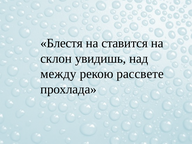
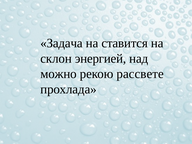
Блестя: Блестя -> Задача
увидишь: увидишь -> энергией
между: между -> можно
